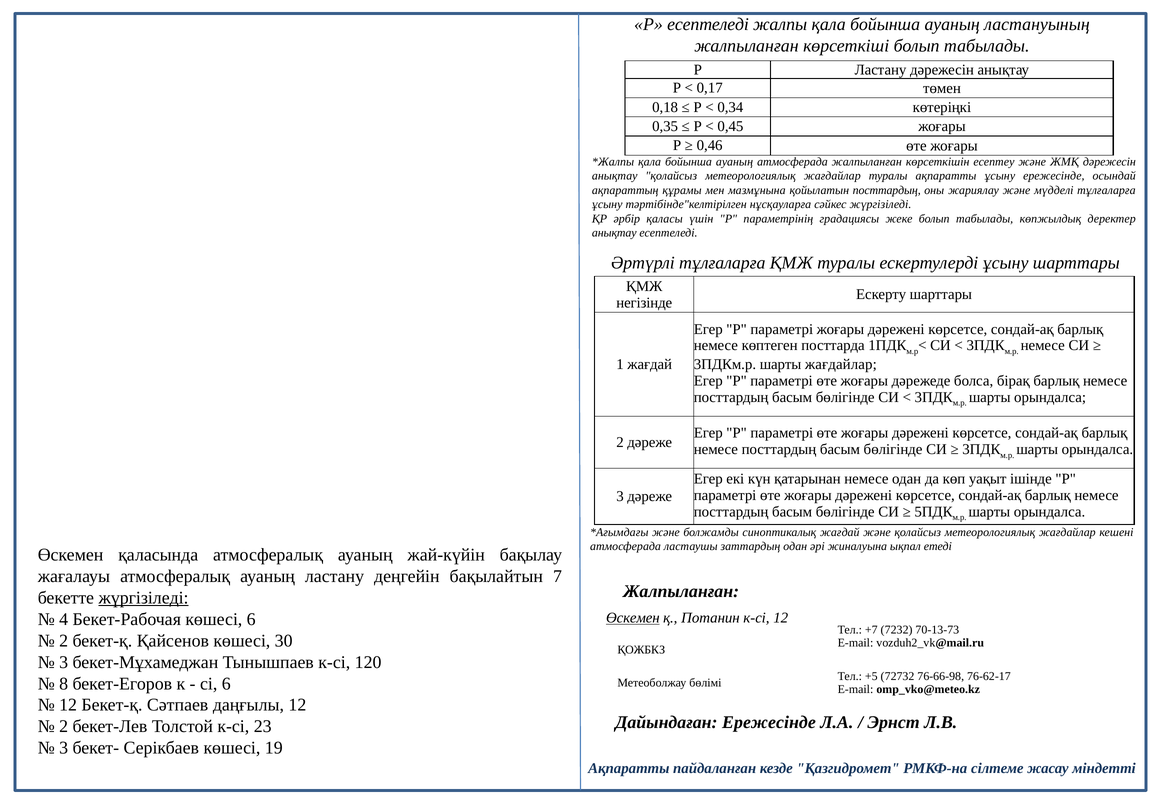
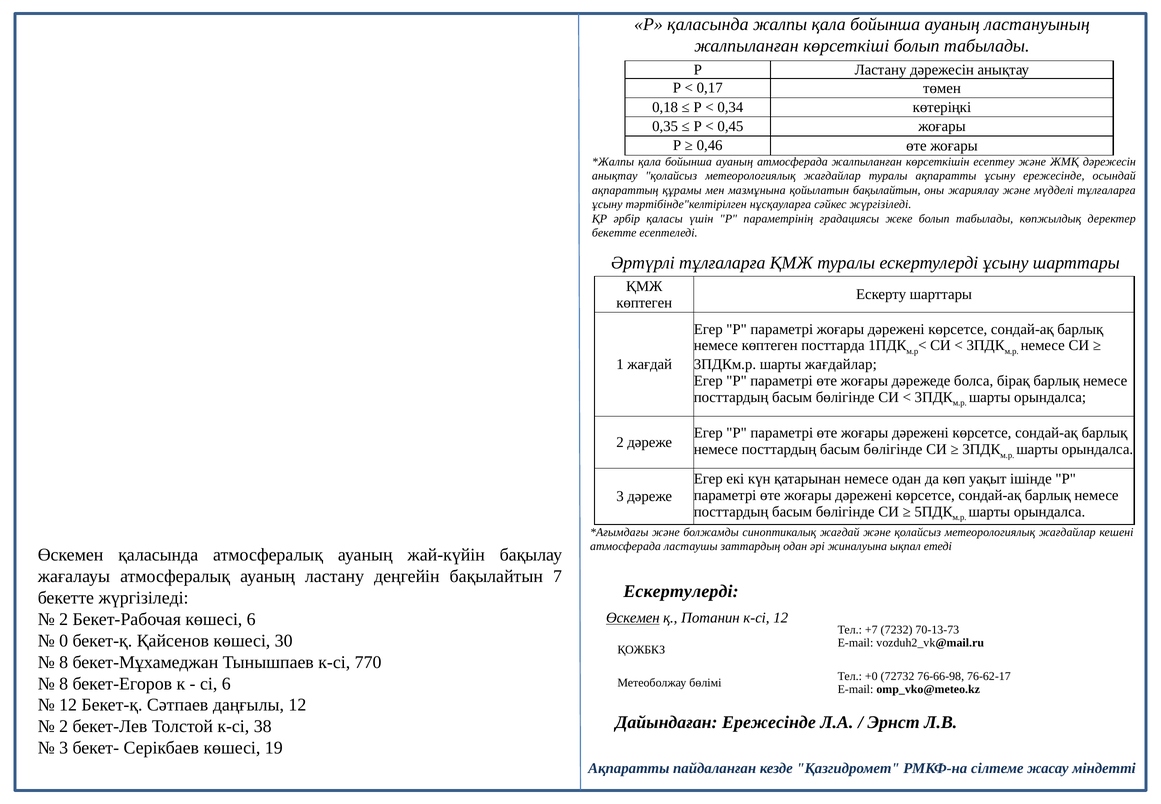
Р есептеледі: есептеледі -> қаласында
қойылатын посттардың: посттардың -> бақылайтын
анықтау at (614, 233): анықтау -> бекетте
негізінде at (644, 302): негізінде -> көптеген
Жалпыланған at (681, 591): Жалпыланған -> Ескертулерді
жүргізіледі at (144, 598) underline: present -> none
4 at (64, 619): 4 -> 2
2 at (64, 641): 2 -> 0
3 at (64, 662): 3 -> 8
120: 120 -> 770
+5: +5 -> +0
23: 23 -> 38
